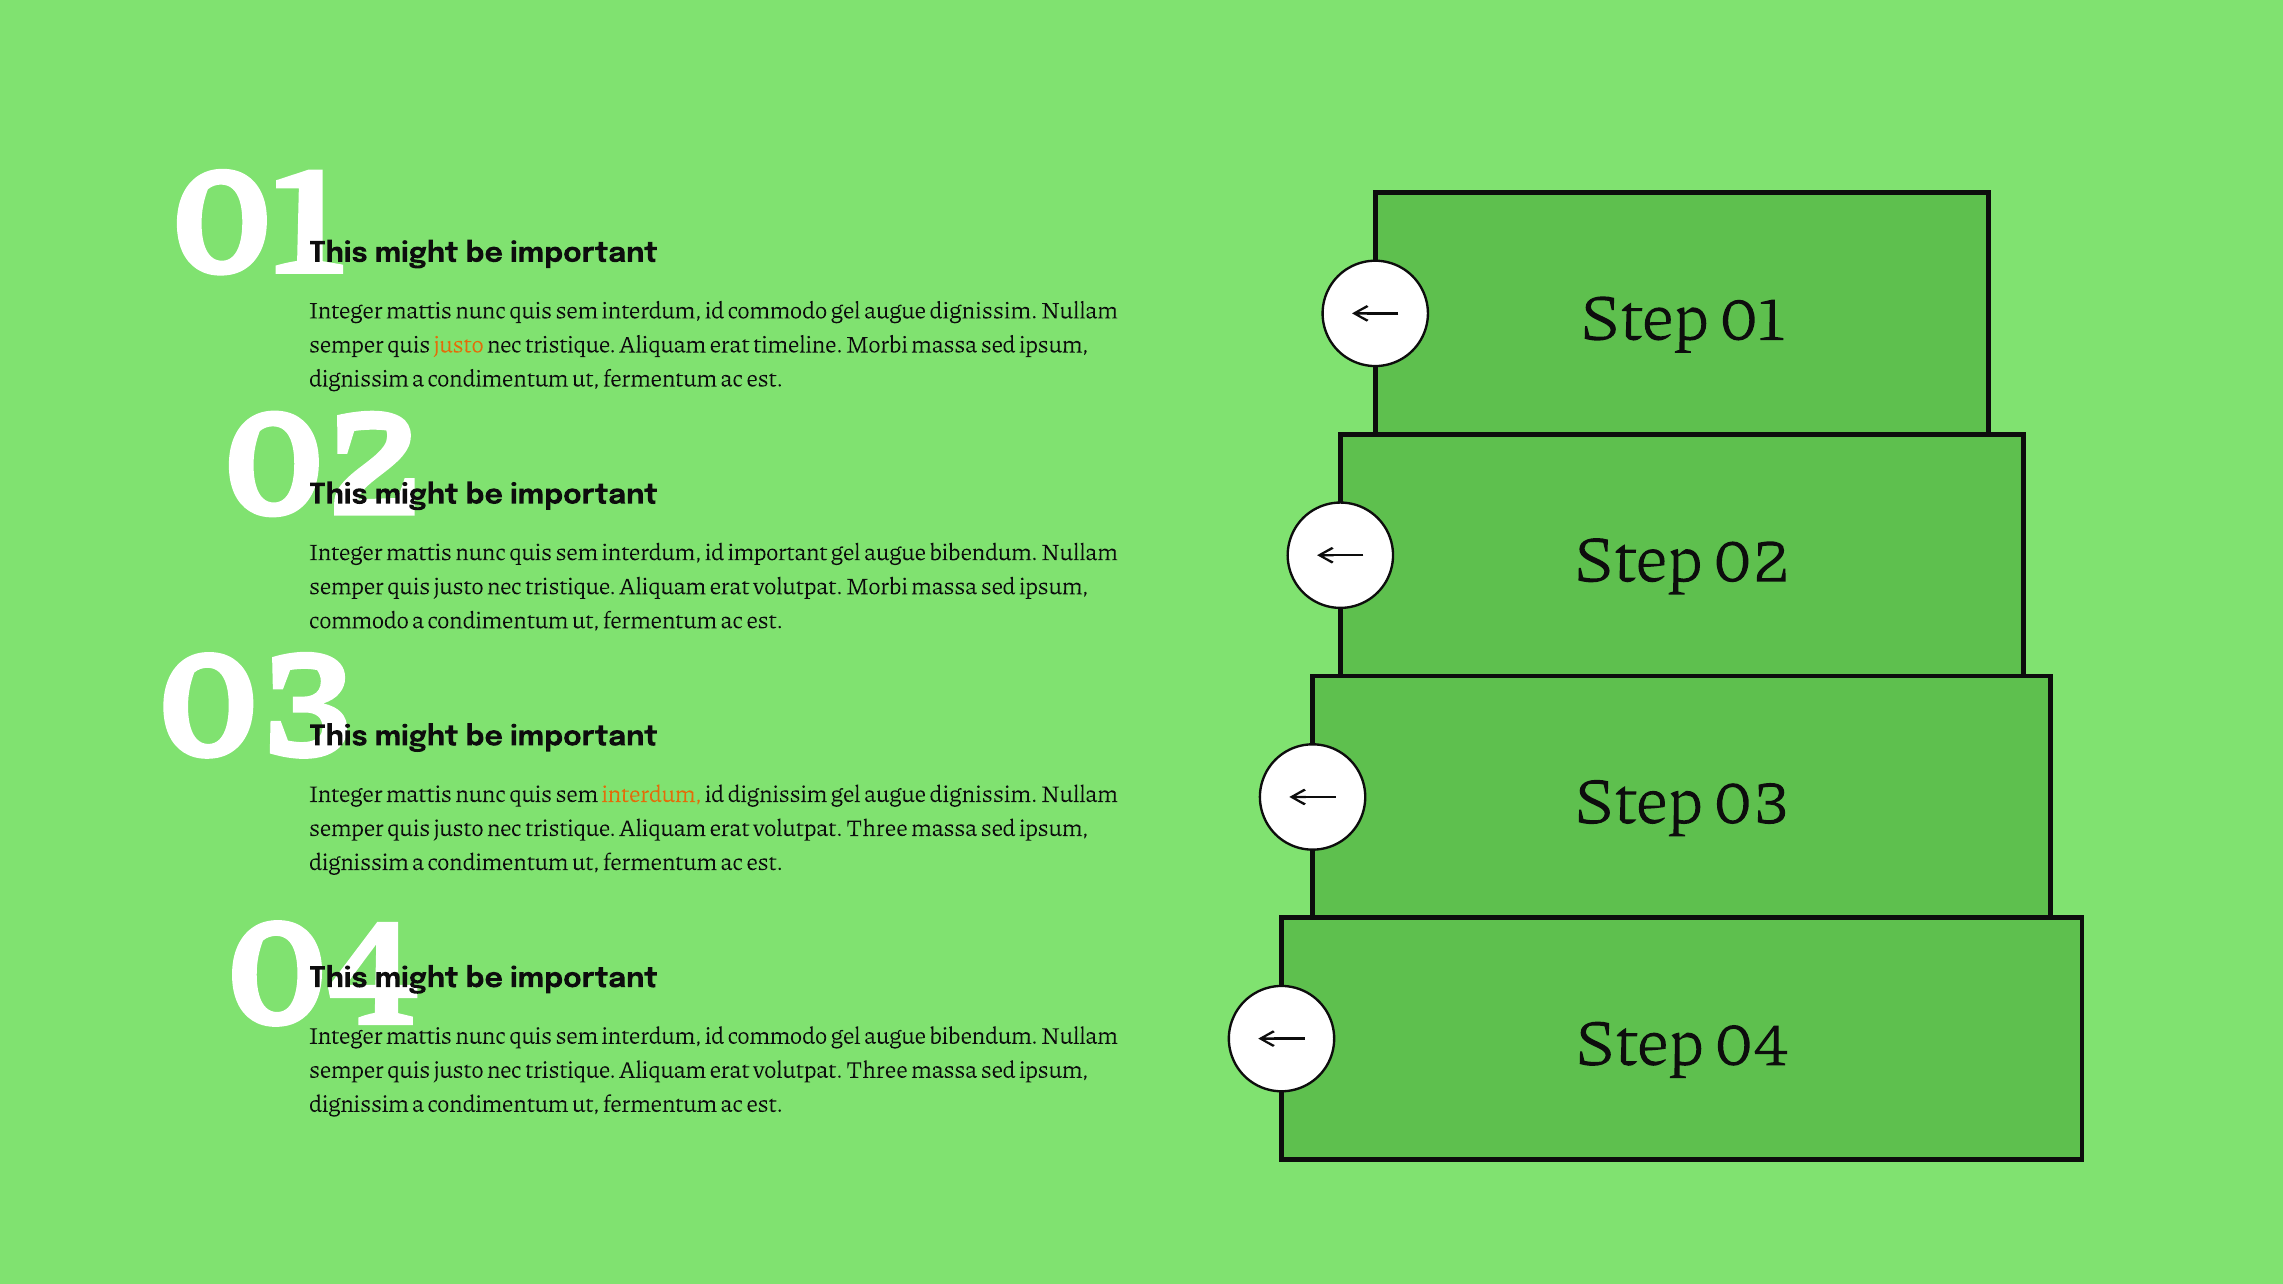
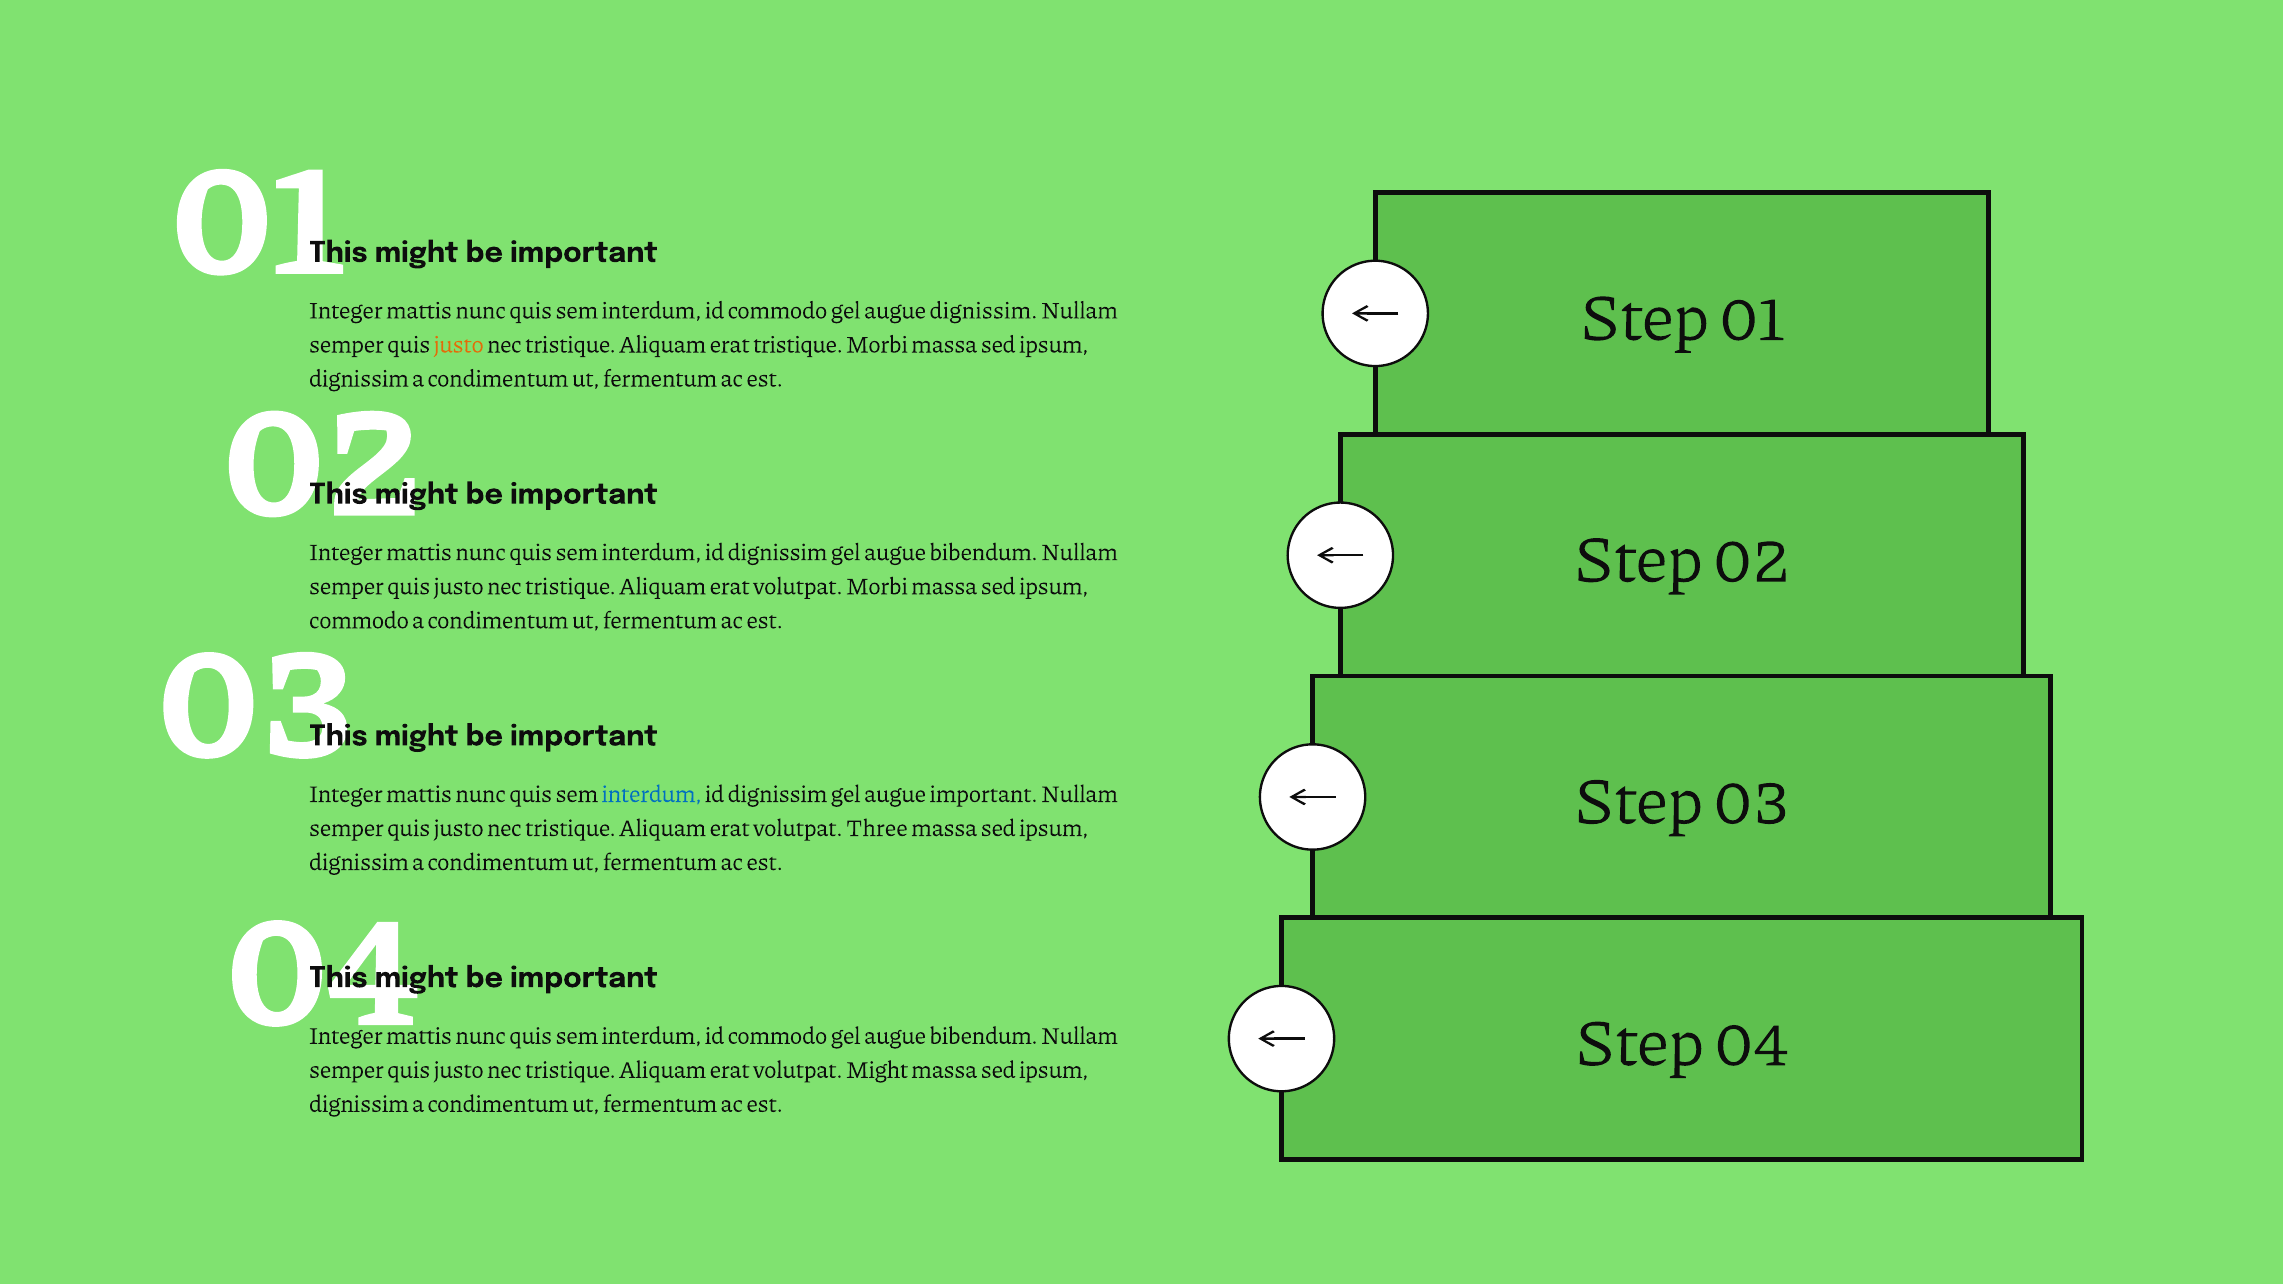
erat timeline: timeline -> tristique
important at (778, 552): important -> dignissim
interdum at (651, 794) colour: orange -> blue
dignissim at (983, 794): dignissim -> important
Three at (877, 1070): Three -> Might
